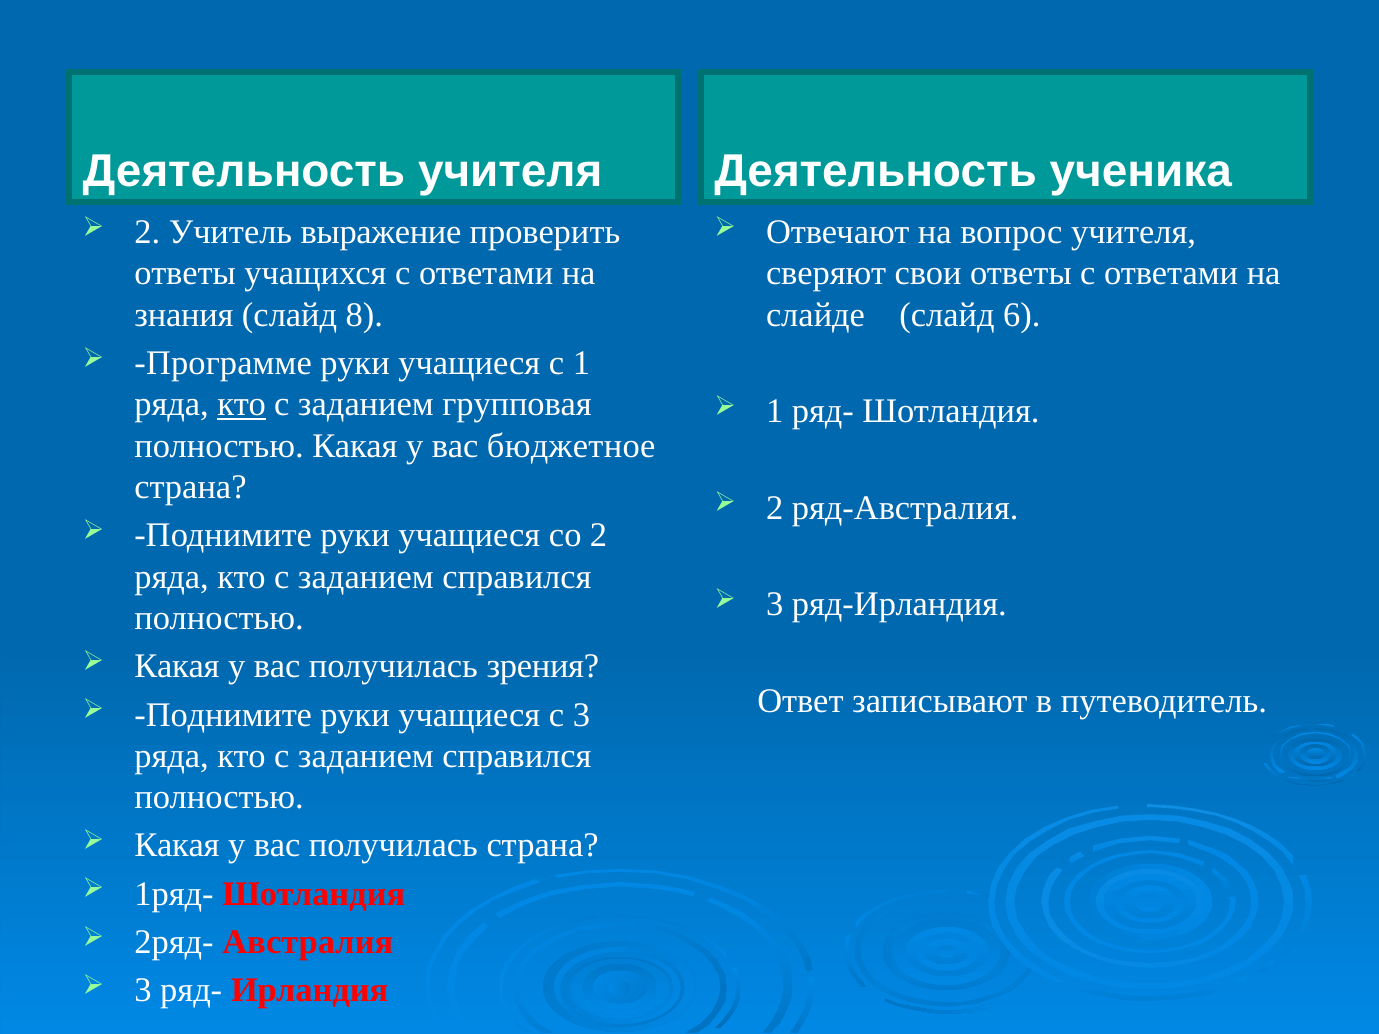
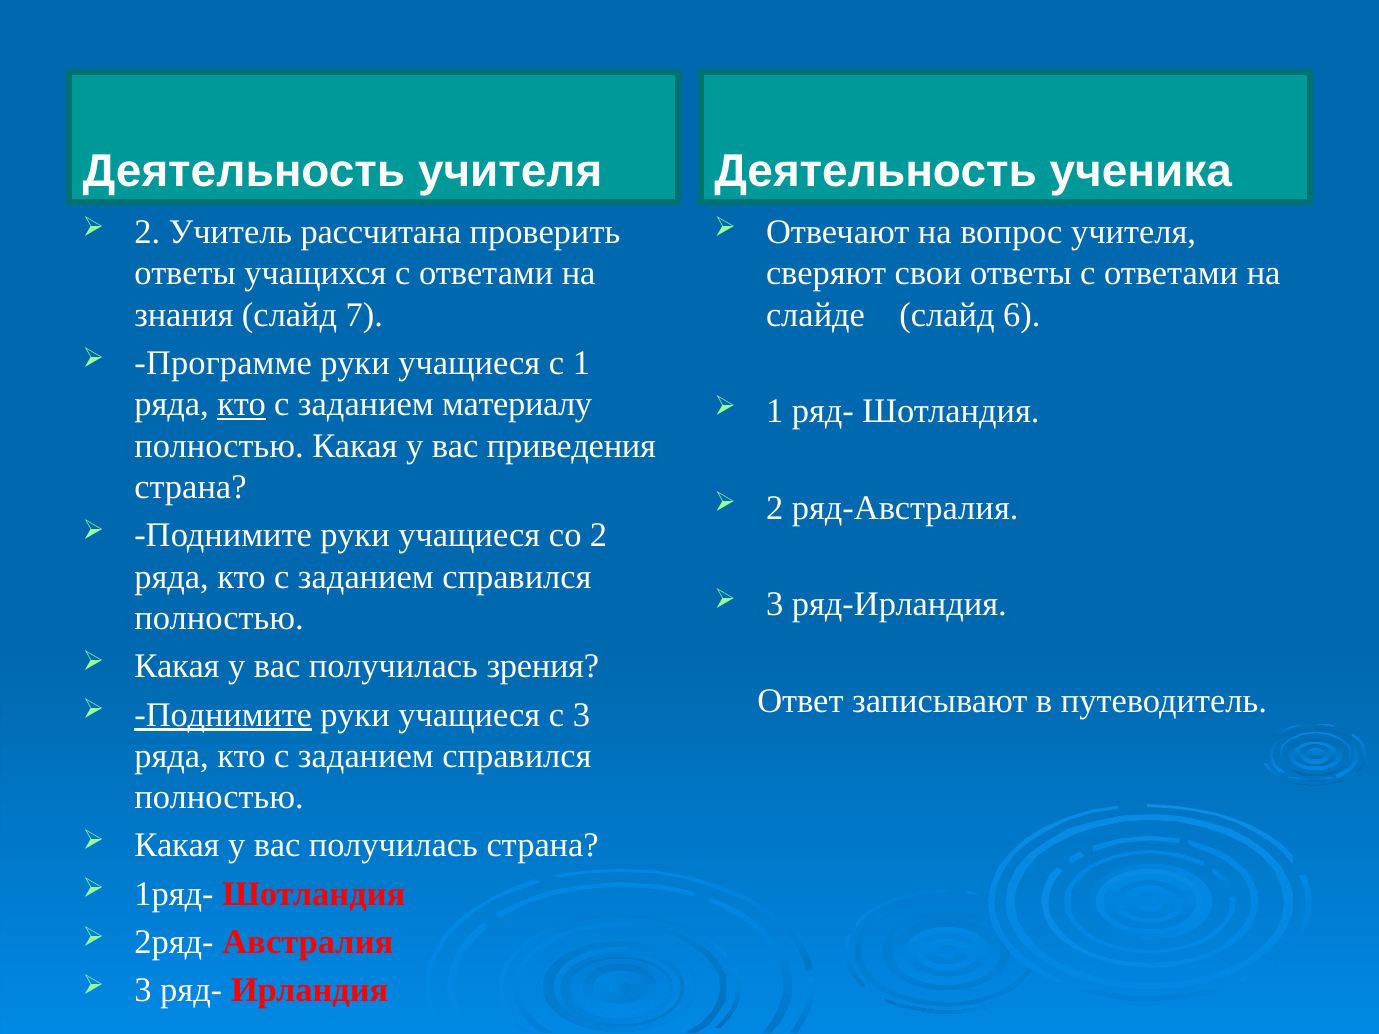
выражение: выражение -> рассчитана
8: 8 -> 7
групповая: групповая -> материалу
бюджетное: бюджетное -> приведения
Поднимите at (223, 715) underline: none -> present
